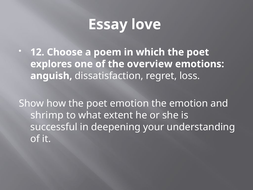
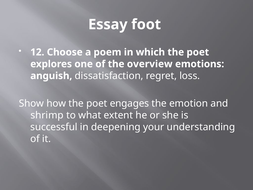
love: love -> foot
poet emotion: emotion -> engages
